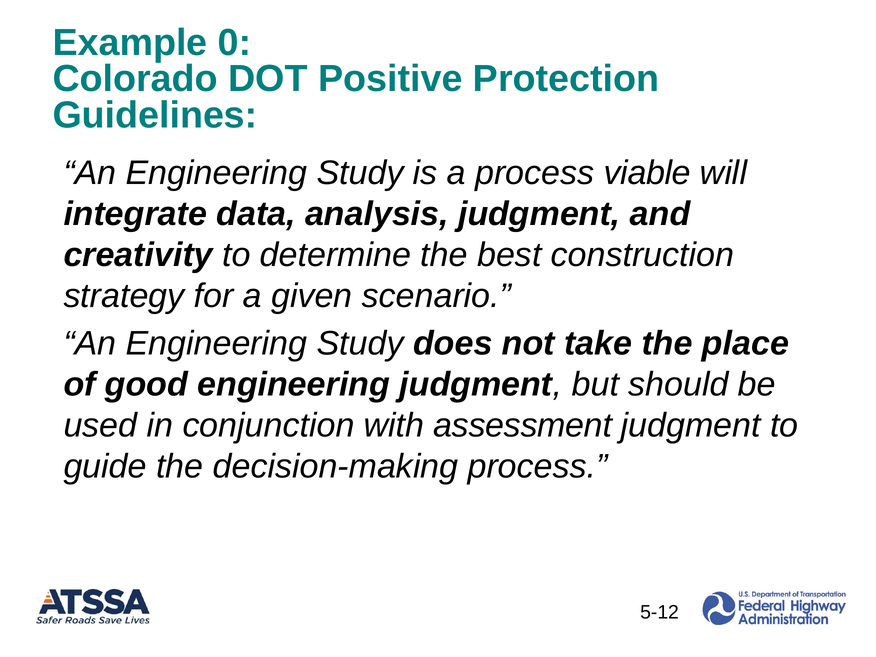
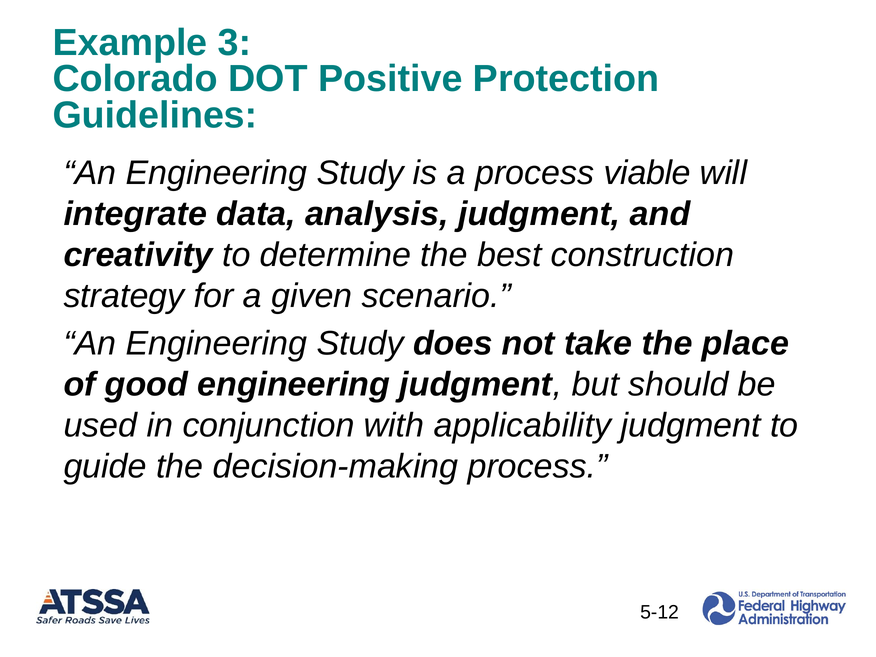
0: 0 -> 3
assessment: assessment -> applicability
